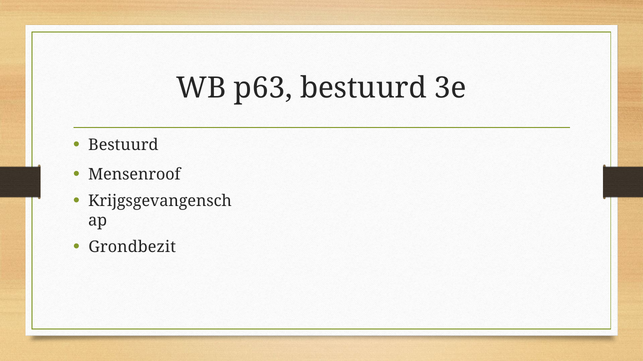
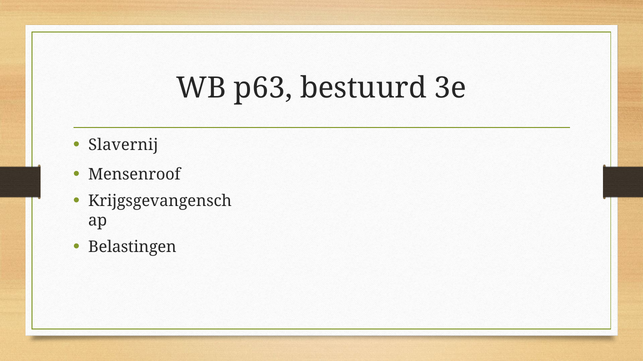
Bestuurd at (123, 145): Bestuurd -> Slavernij
Grondbezit: Grondbezit -> Belastingen
